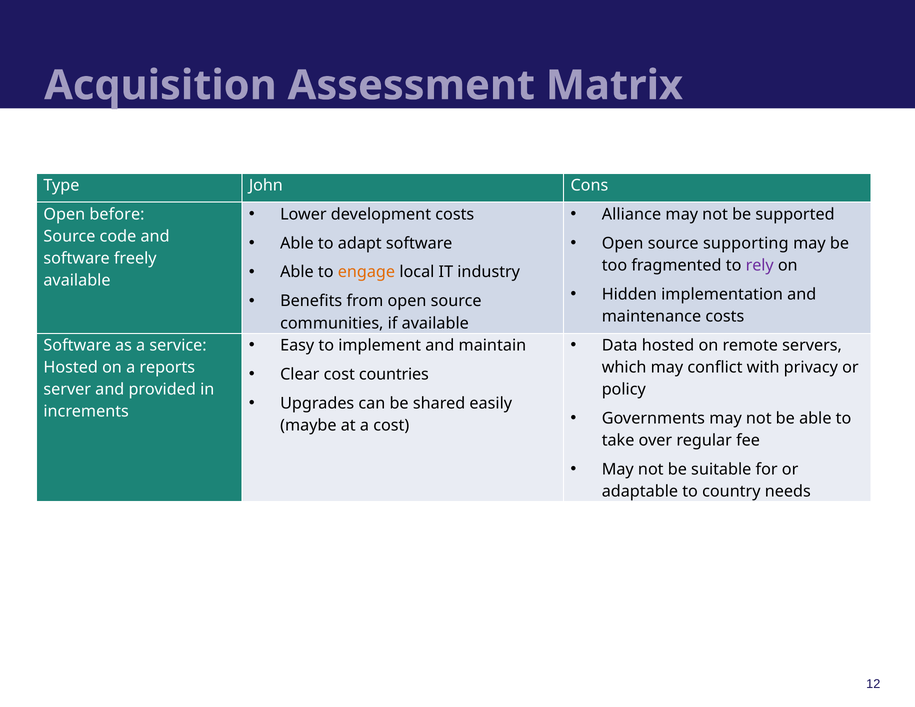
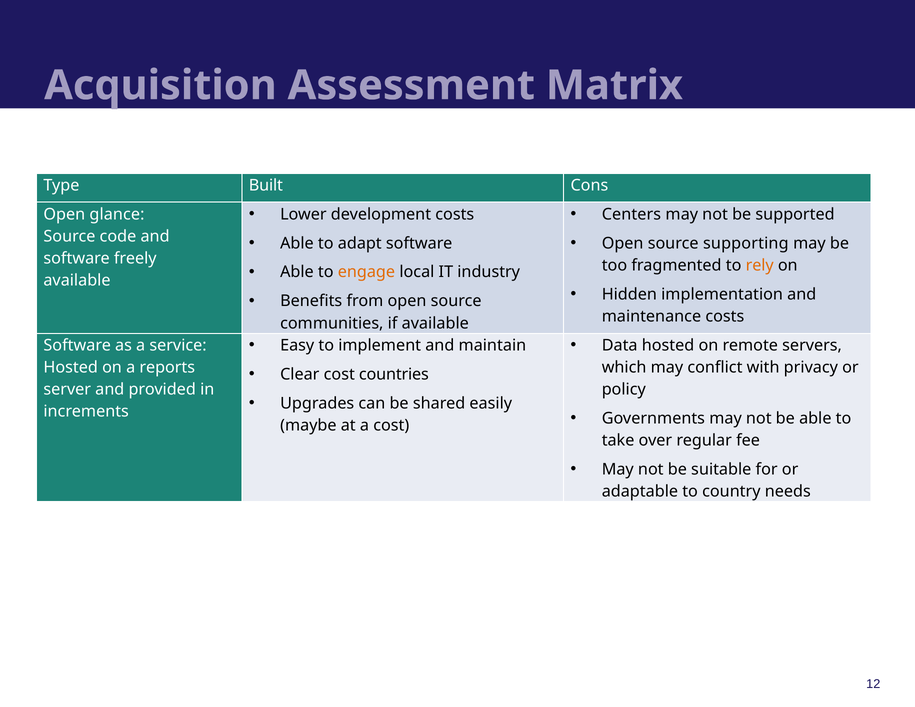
John: John -> Built
Alliance: Alliance -> Centers
before: before -> glance
rely colour: purple -> orange
